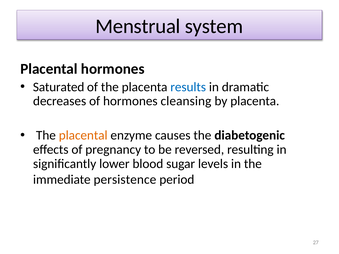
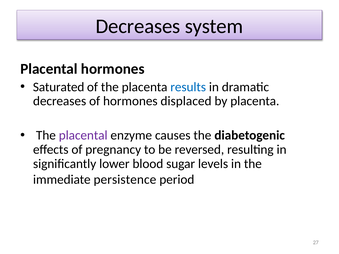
Menstrual at (138, 26): Menstrual -> Decreases
cleansing: cleansing -> displaced
placental at (83, 135) colour: orange -> purple
